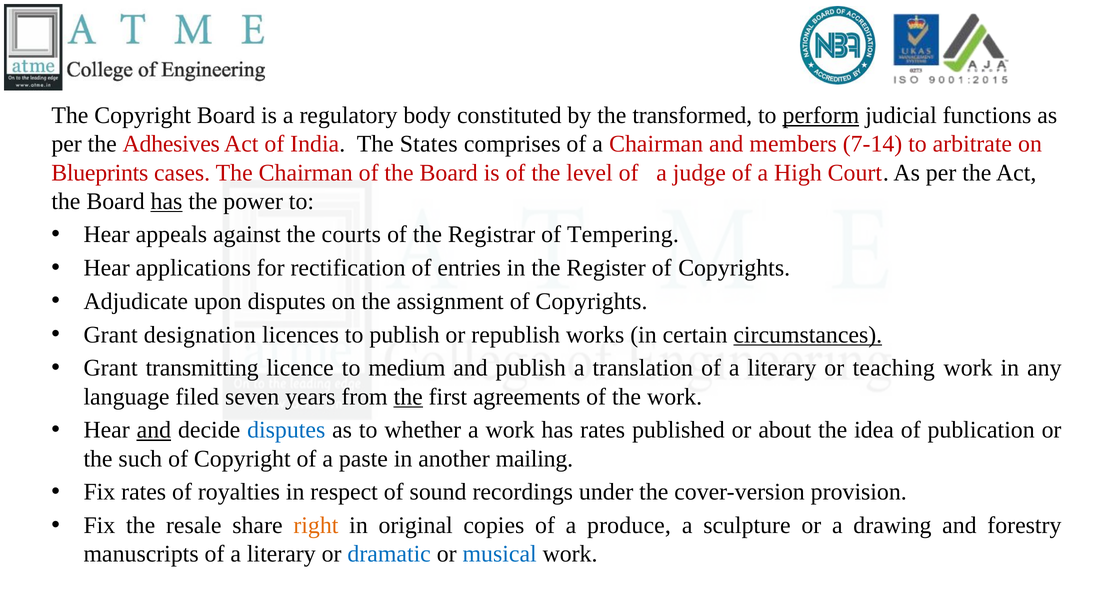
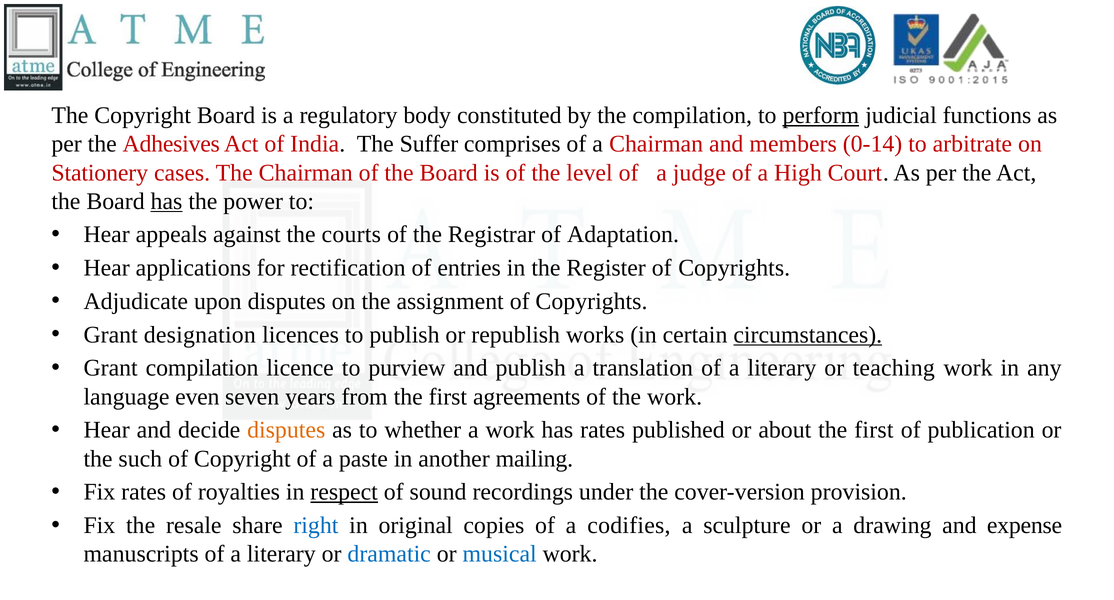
the transformed: transformed -> compilation
States: States -> Suffer
7-14: 7-14 -> 0-14
Blueprints: Blueprints -> Stationery
Tempering: Tempering -> Adaptation
Grant transmitting: transmitting -> compilation
medium: medium -> purview
filed: filed -> even
the at (408, 397) underline: present -> none
and at (154, 430) underline: present -> none
disputes at (286, 430) colour: blue -> orange
about the idea: idea -> first
respect underline: none -> present
right colour: orange -> blue
produce: produce -> codifies
forestry: forestry -> expense
